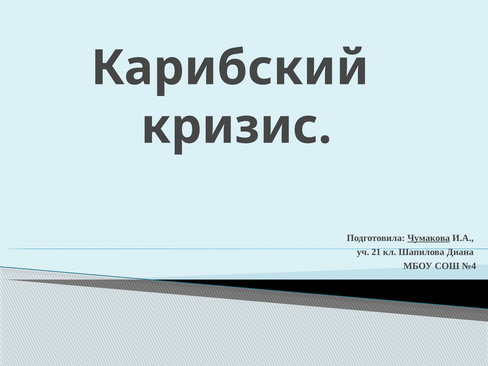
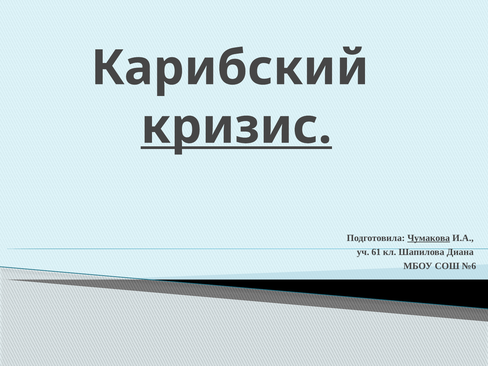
кризис underline: none -> present
21: 21 -> 61
№4: №4 -> №6
